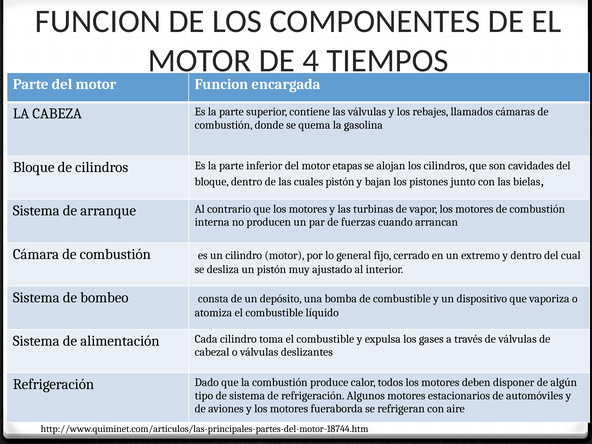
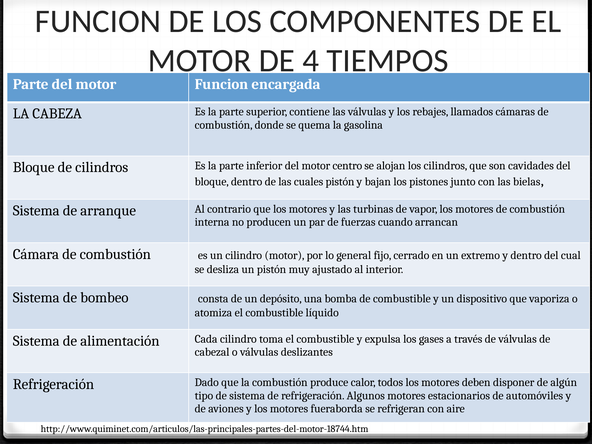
etapas: etapas -> centro
